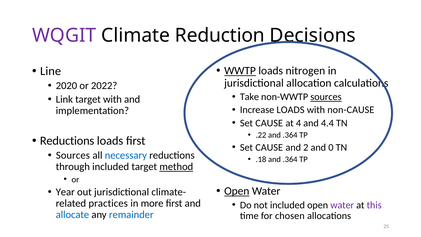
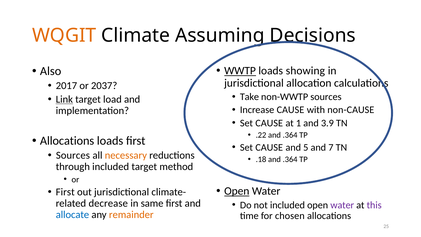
WQGIT colour: purple -> orange
Reduction: Reduction -> Assuming
nitrogen: nitrogen -> showing
Line: Line -> Also
2020: 2020 -> 2017
2022: 2022 -> 2037
sources at (326, 97) underline: present -> none
Link underline: none -> present
target with: with -> load
Increase LOADS: LOADS -> CAUSE
4: 4 -> 1
4.4: 4.4 -> 3.9
Reductions at (67, 141): Reductions -> Allocations
2: 2 -> 5
0: 0 -> 7
necessary colour: blue -> orange
method underline: present -> none
Year at (65, 192): Year -> First
practices: practices -> decrease
more: more -> same
remainder colour: blue -> orange
